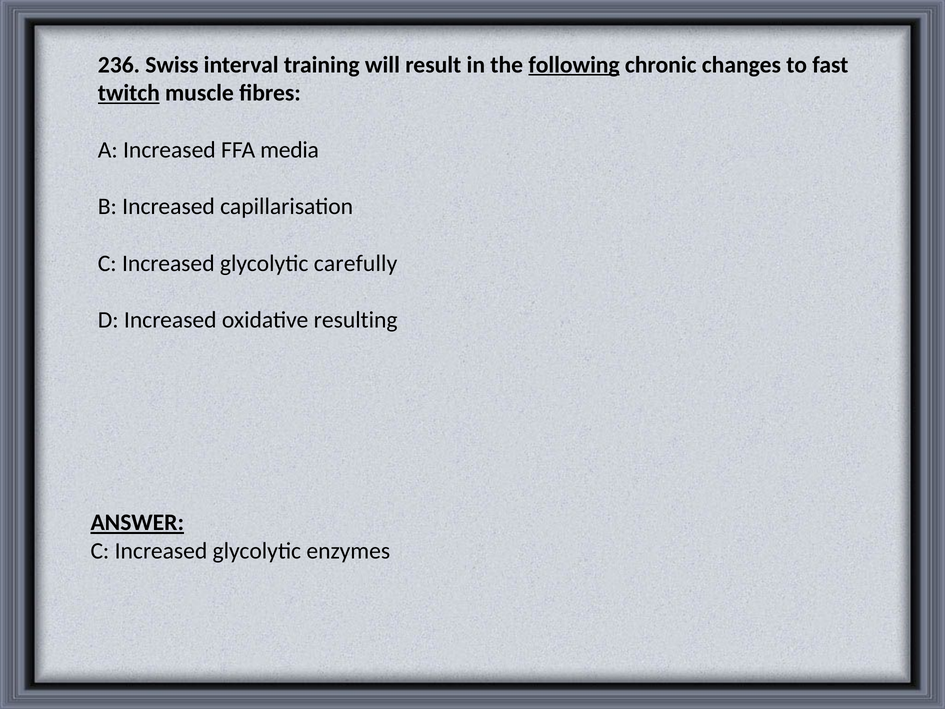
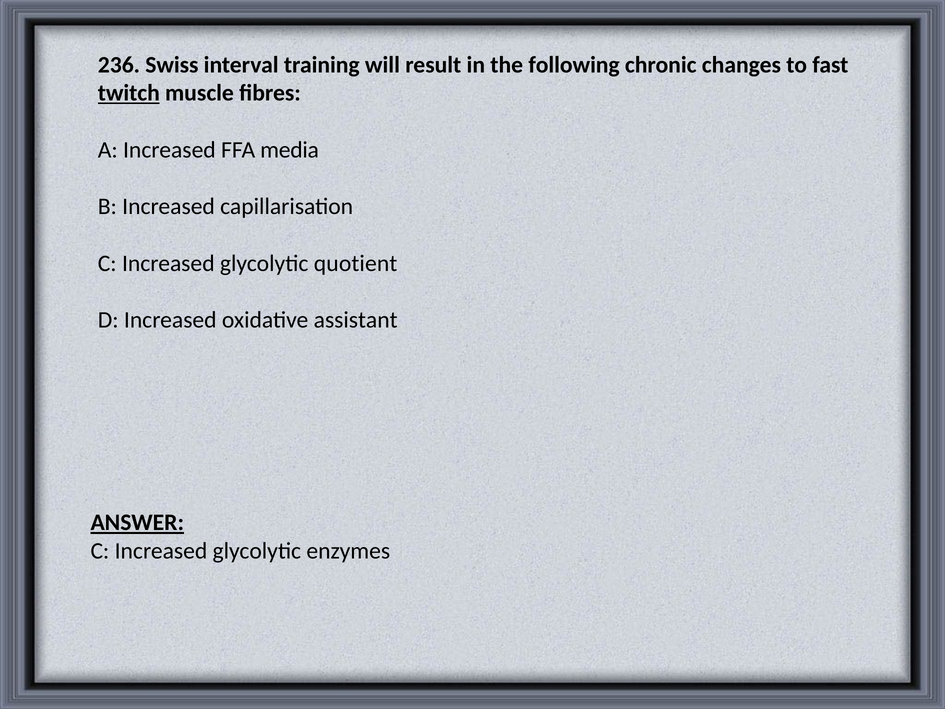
following underline: present -> none
carefully: carefully -> quotient
resulting: resulting -> assistant
